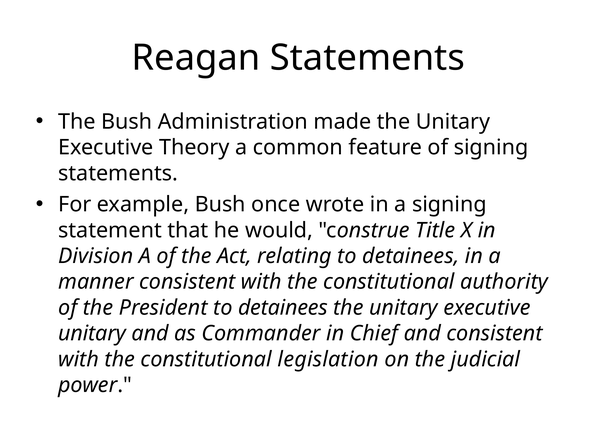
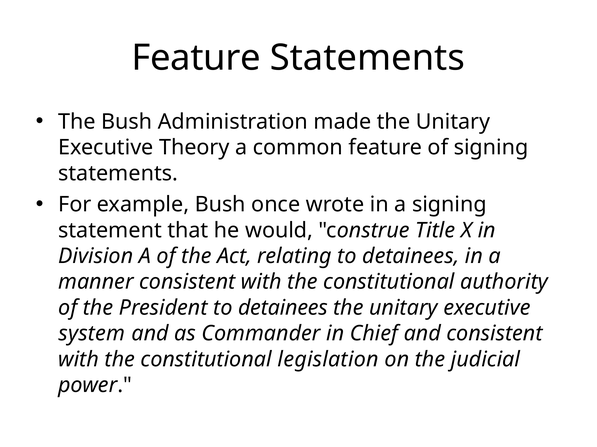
Reagan at (196, 58): Reagan -> Feature
unitary at (92, 334): unitary -> system
